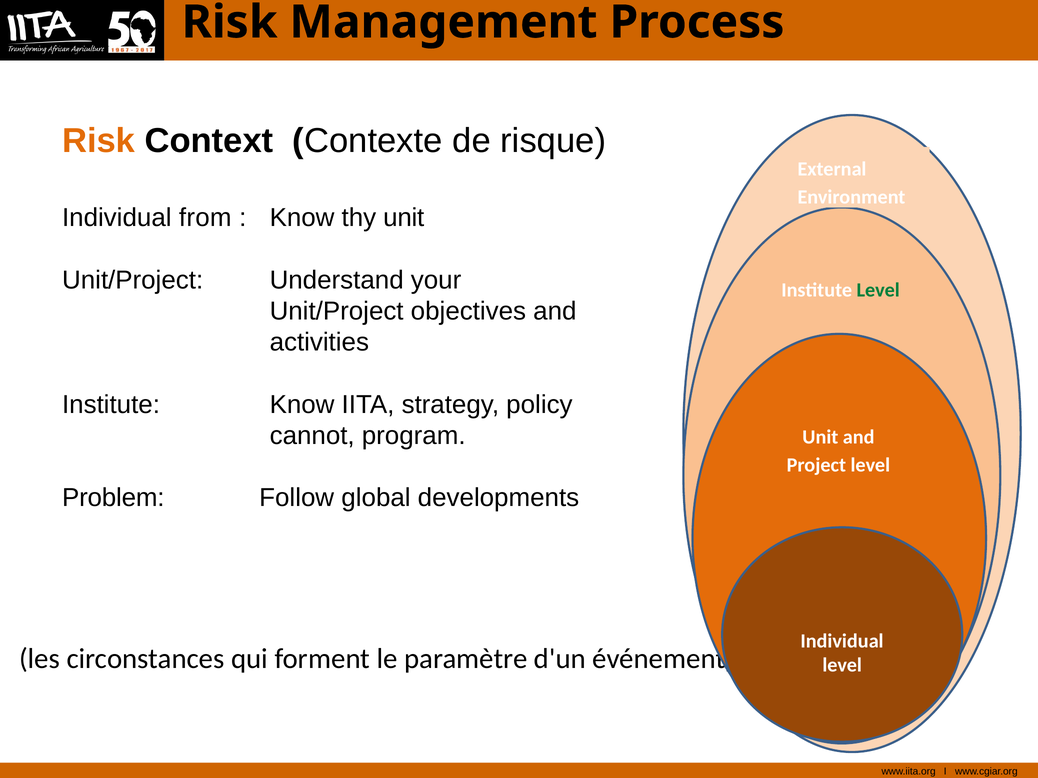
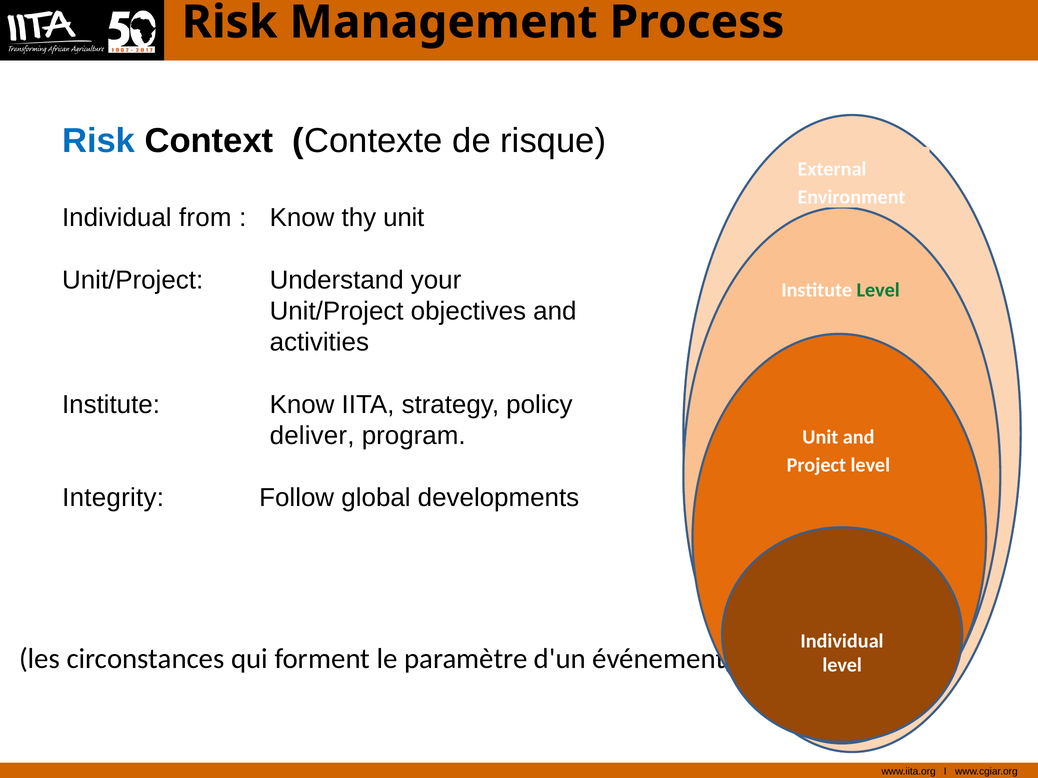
Risk at (99, 141) colour: orange -> blue
cannot: cannot -> deliver
Problem: Problem -> Integrity
